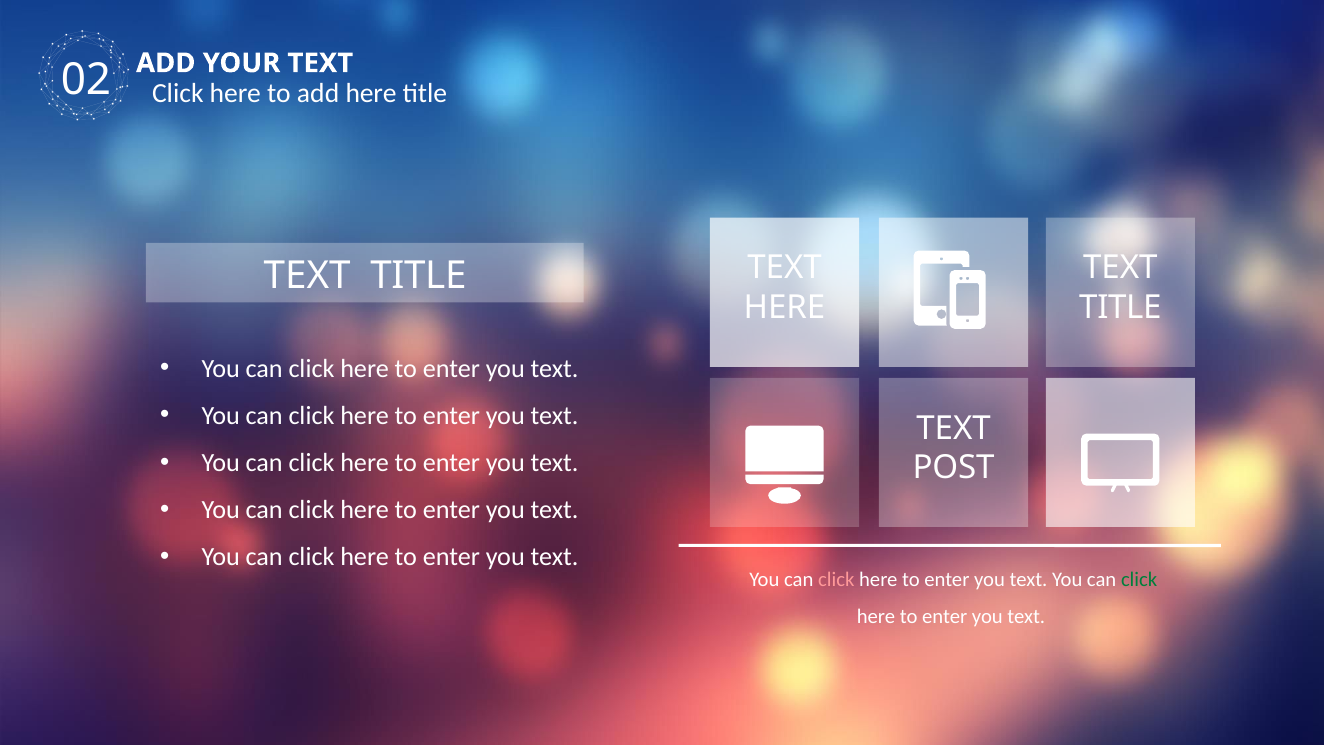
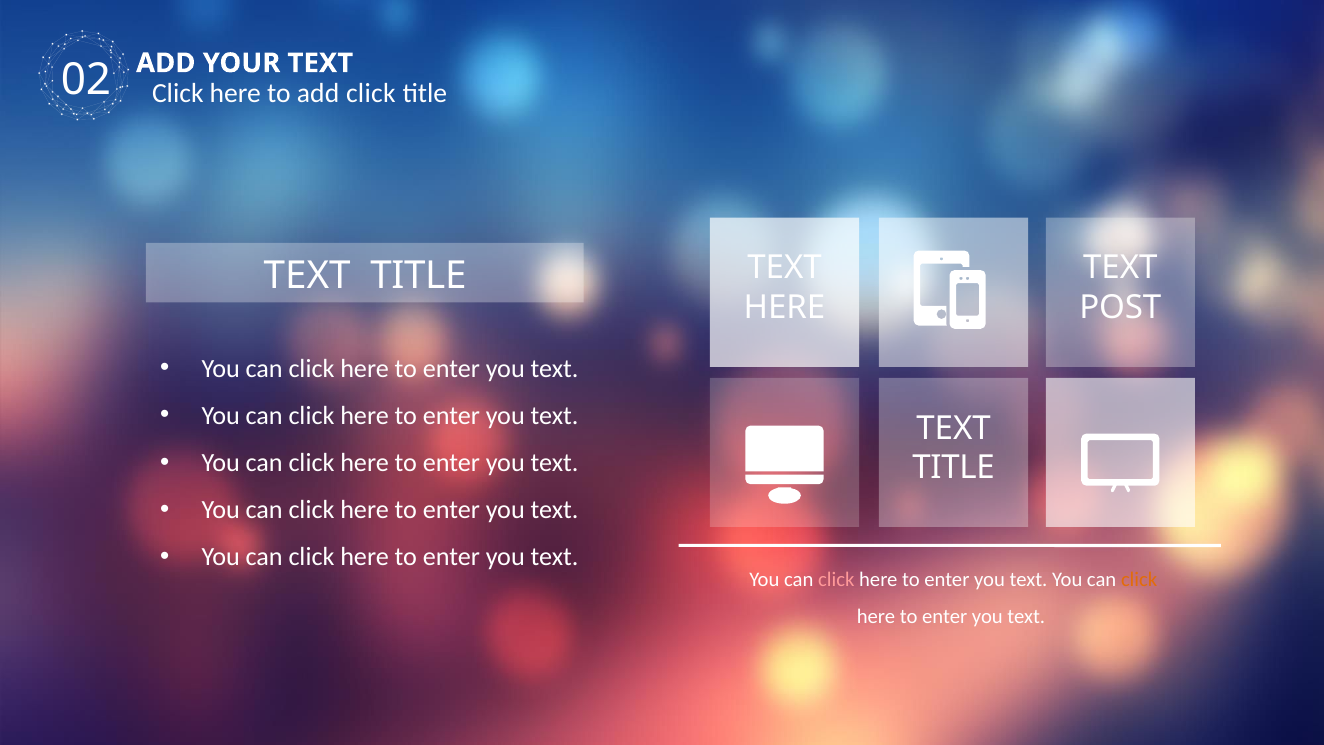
add here: here -> click
TITLE at (1120, 308): TITLE -> POST
POST at (954, 468): POST -> TITLE
click at (1139, 579) colour: green -> orange
